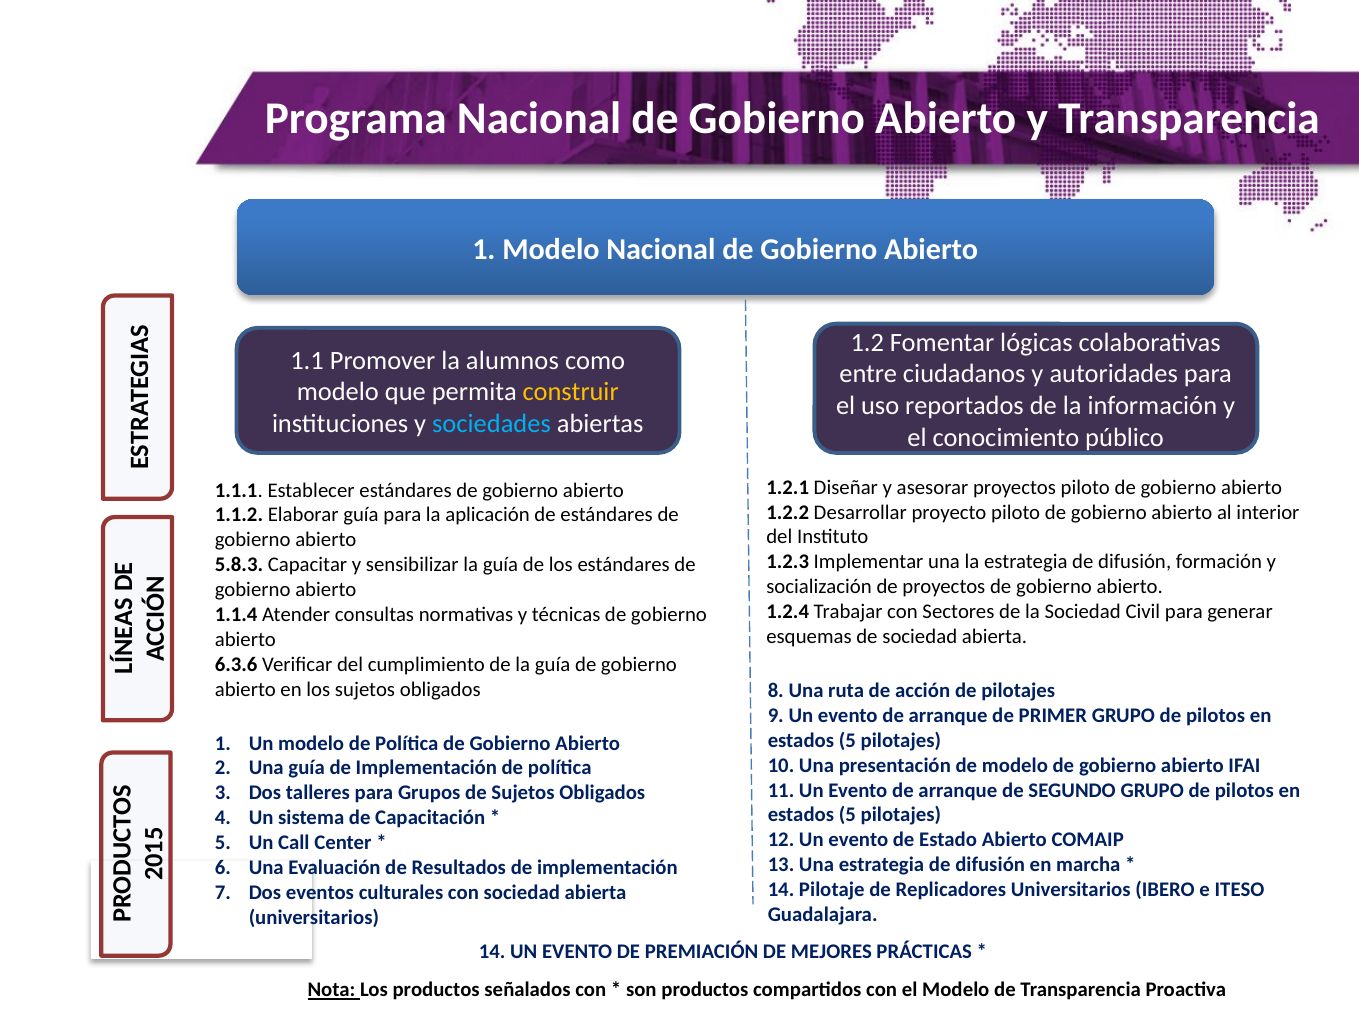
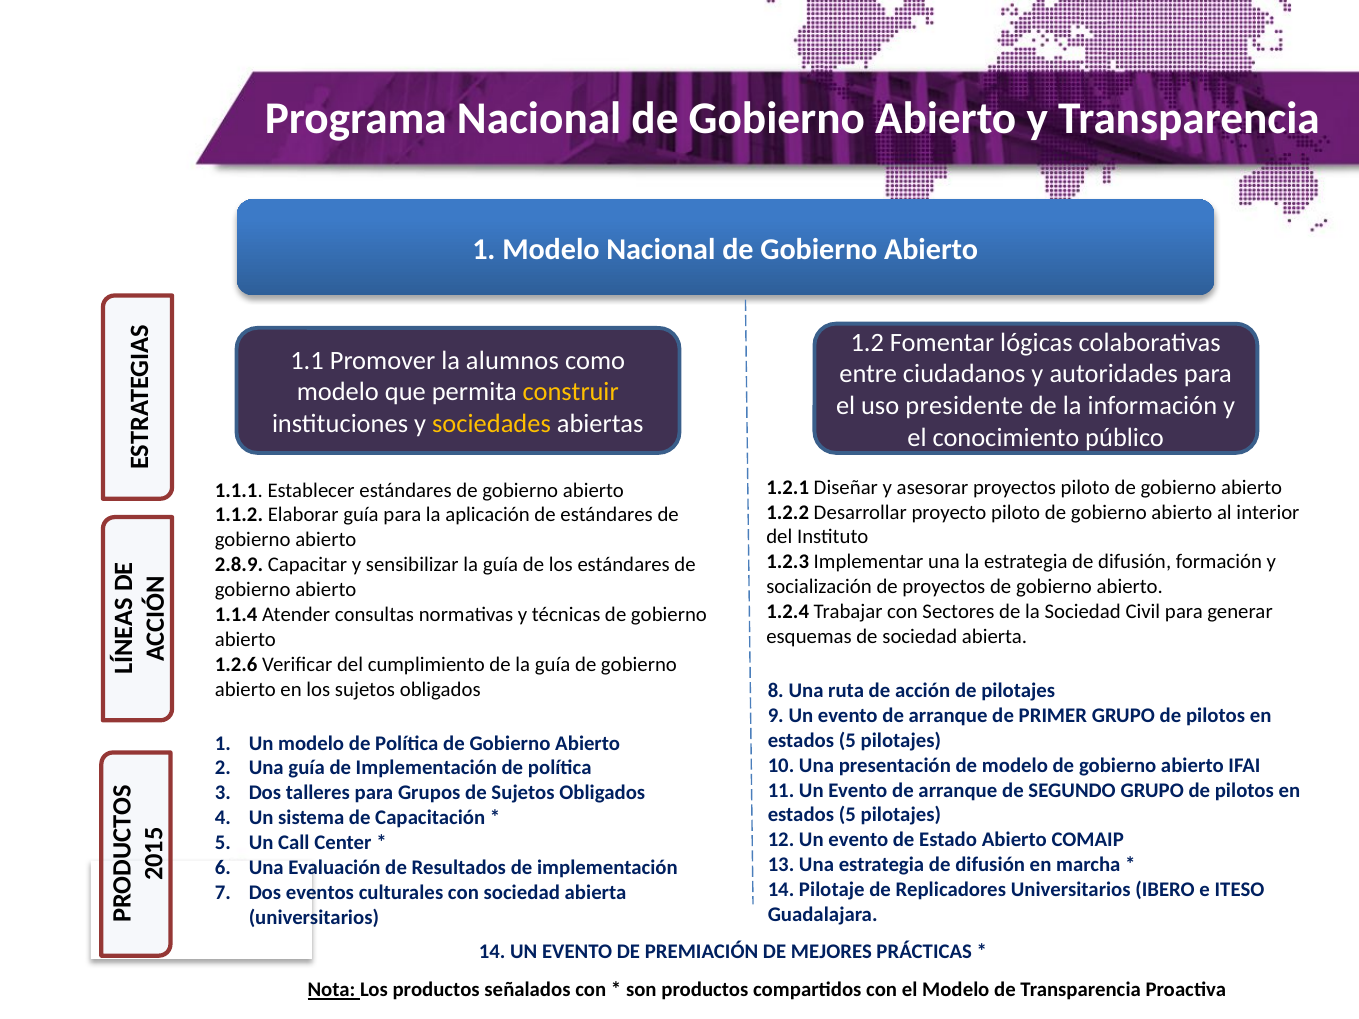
reportados: reportados -> presidente
sociedades colour: light blue -> yellow
5.8.3: 5.8.3 -> 2.8.9
6.3.6: 6.3.6 -> 1.2.6
